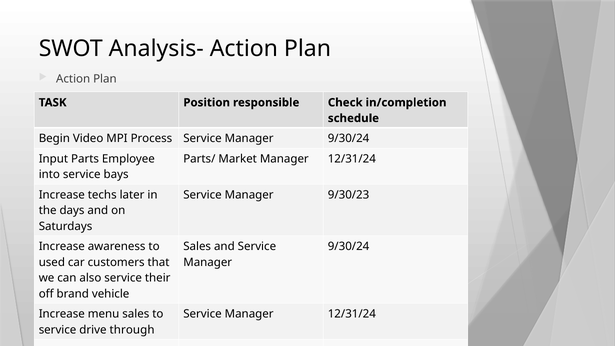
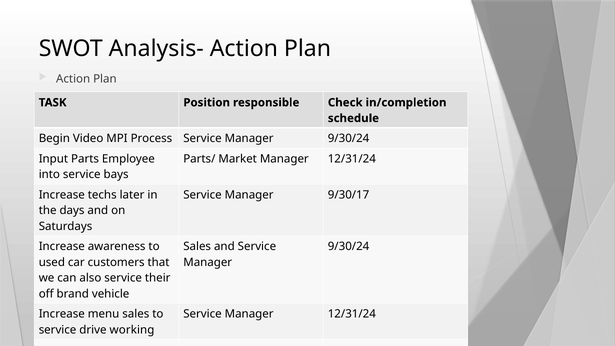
9/30/23: 9/30/23 -> 9/30/17
through: through -> working
